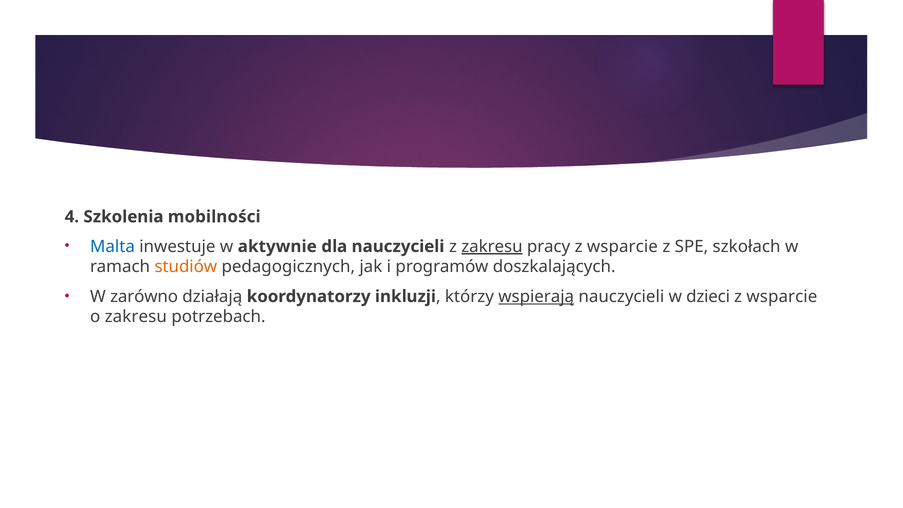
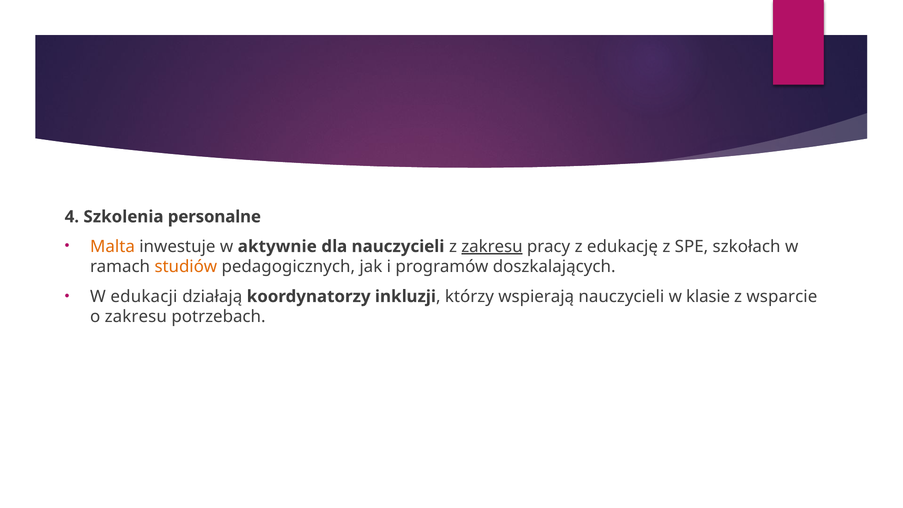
mobilności: mobilności -> personalne
Malta colour: blue -> orange
pracy z wsparcie: wsparcie -> edukację
zarówno: zarówno -> edukacji
wspierają underline: present -> none
dzieci: dzieci -> klasie
